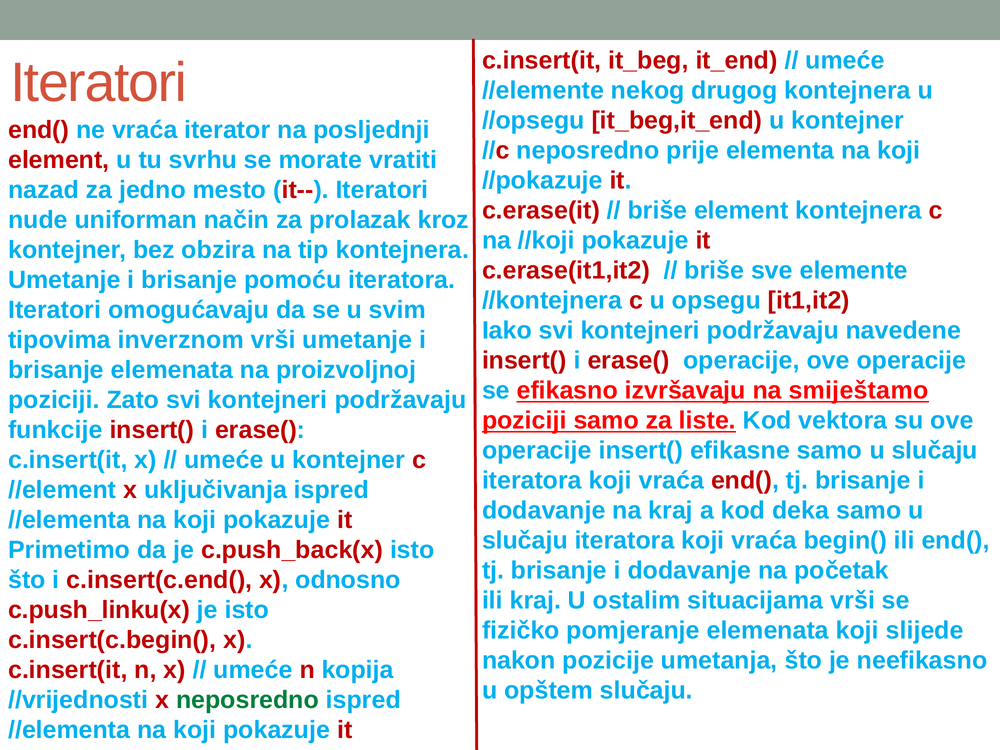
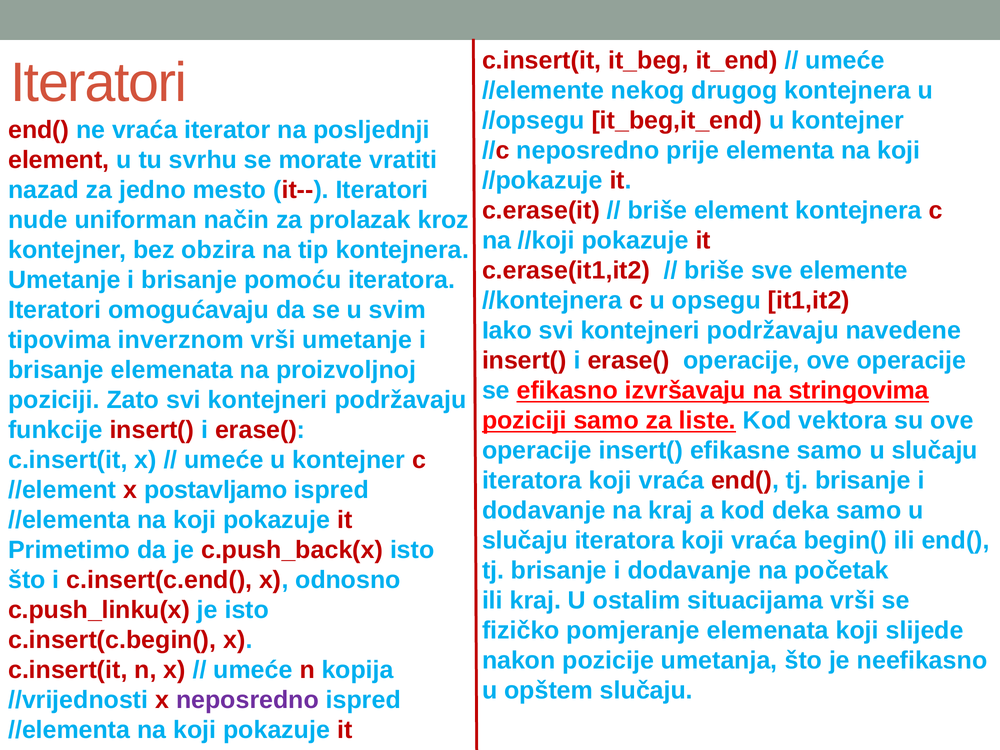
smiještamo: smiještamo -> stringovima
uključivanja: uključivanja -> postavljamo
neposredno at (248, 700) colour: green -> purple
